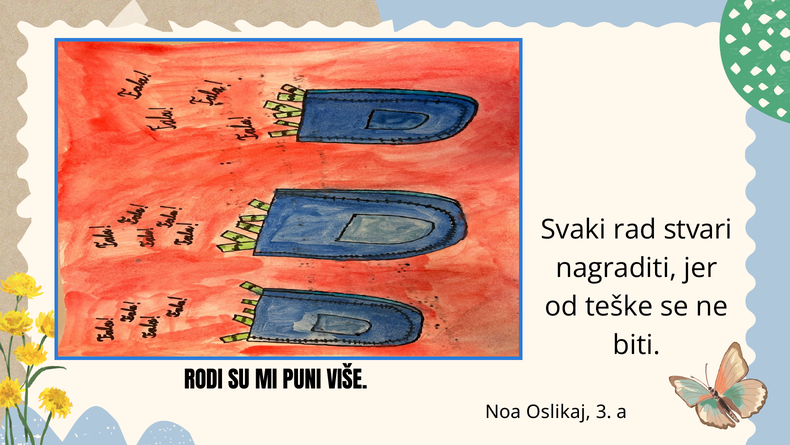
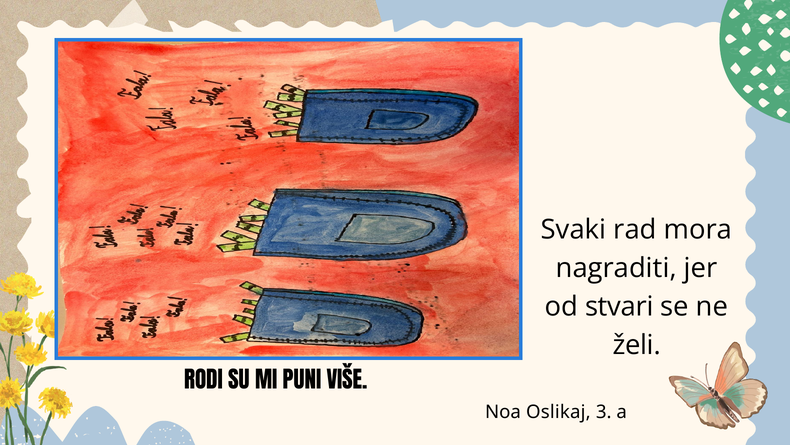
stvari: stvari -> mora
teške: teške -> stvari
biti: biti -> želi
